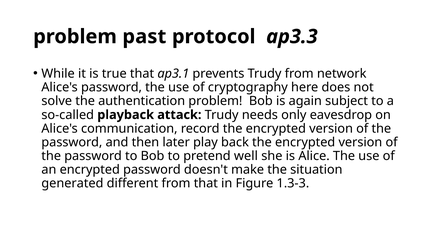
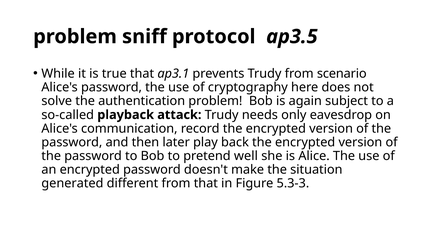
past: past -> sniff
ap3.3: ap3.3 -> ap3.5
network: network -> scenario
1.3-3: 1.3-3 -> 5.3-3
